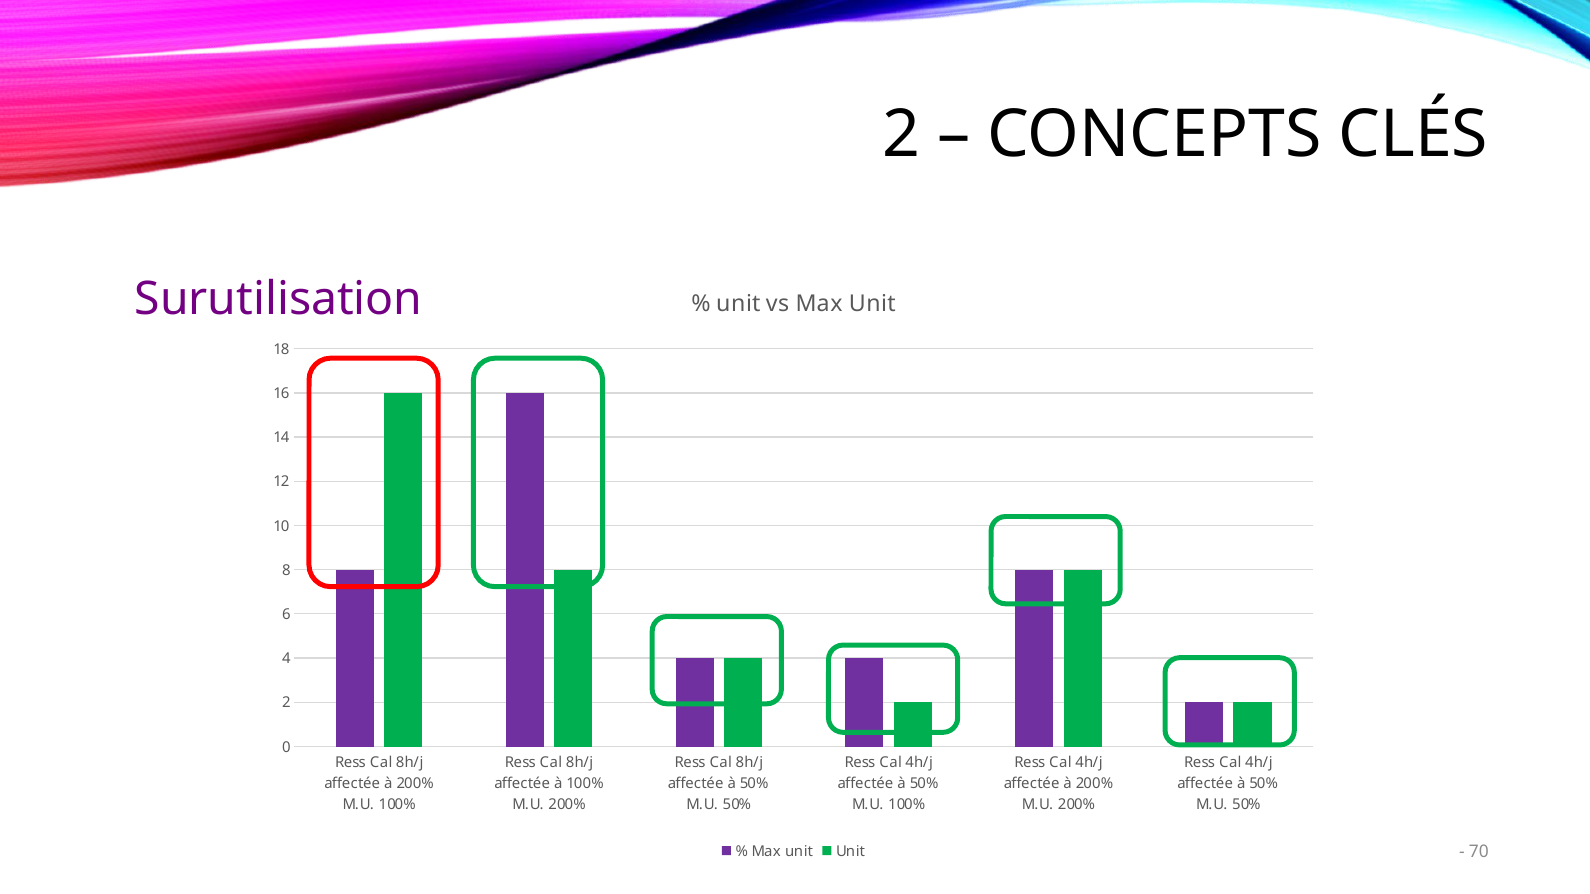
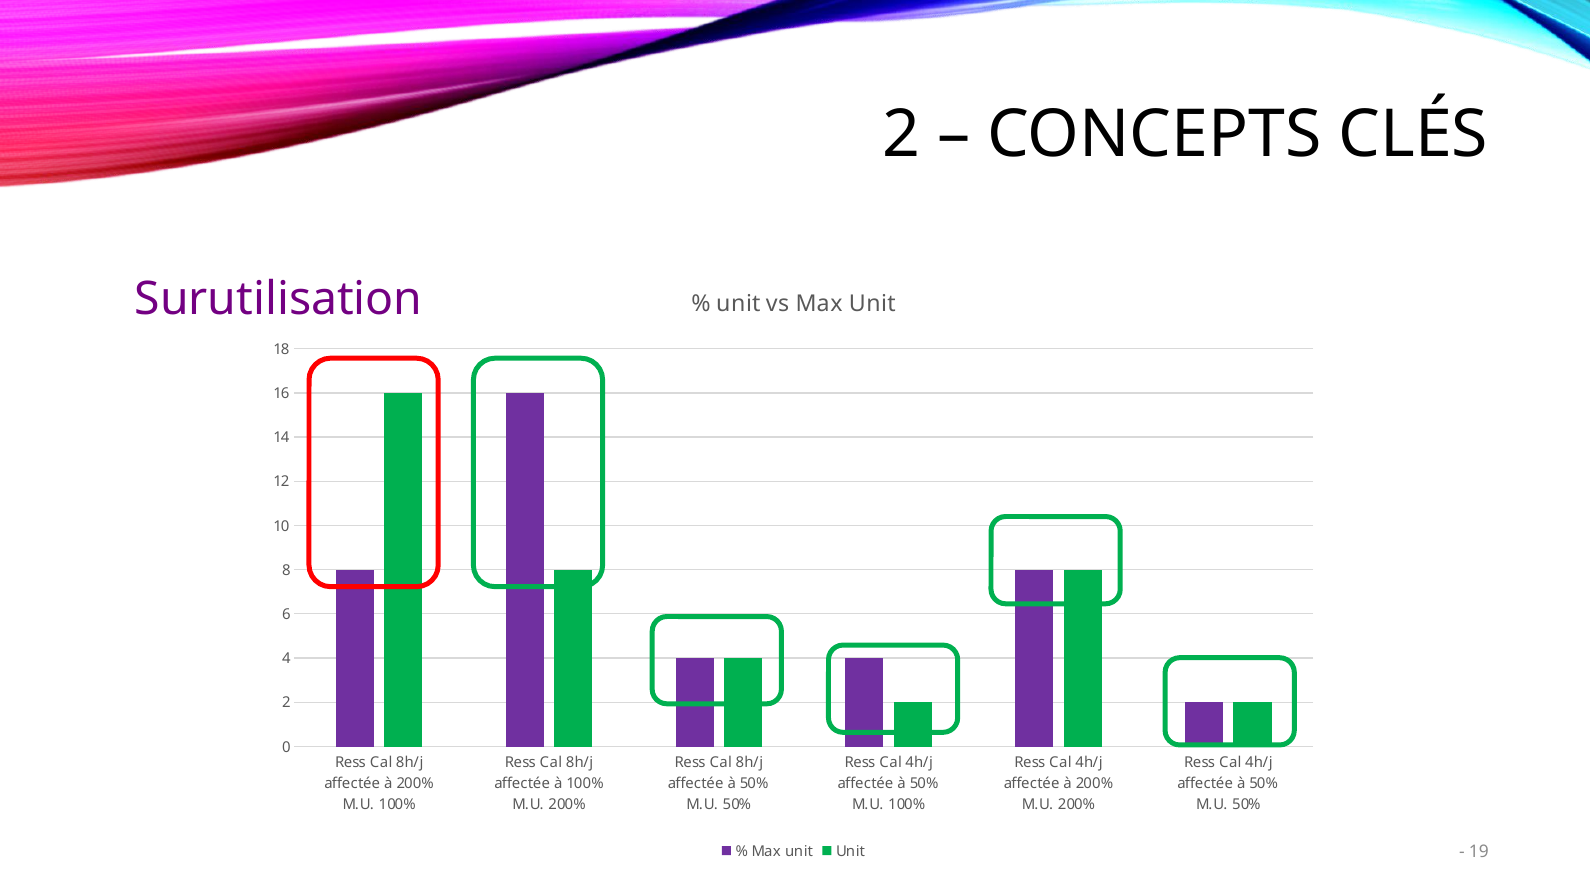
70: 70 -> 19
